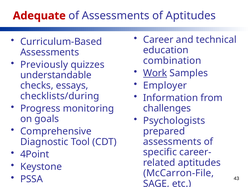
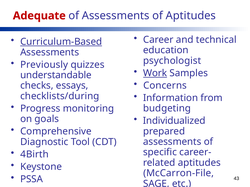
Curriculum-Based underline: none -> present
combination: combination -> psychologist
Employer: Employer -> Concerns
challenges: challenges -> budgeting
Psychologists: Psychologists -> Individualized
4Point: 4Point -> 4Birth
